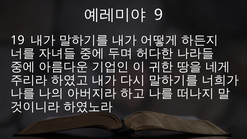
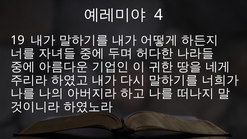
9: 9 -> 4
